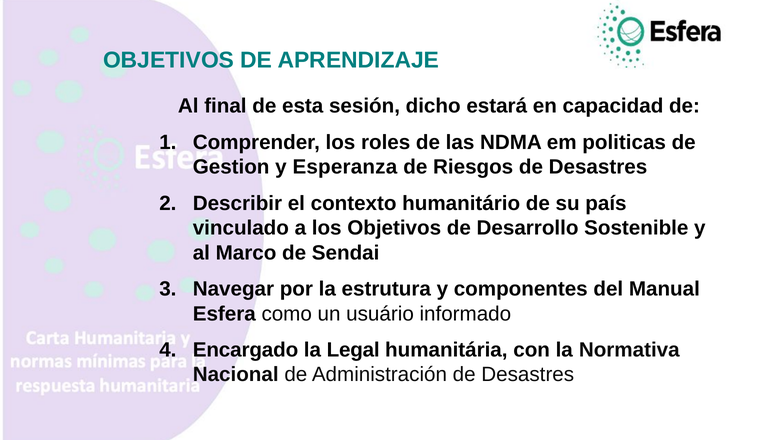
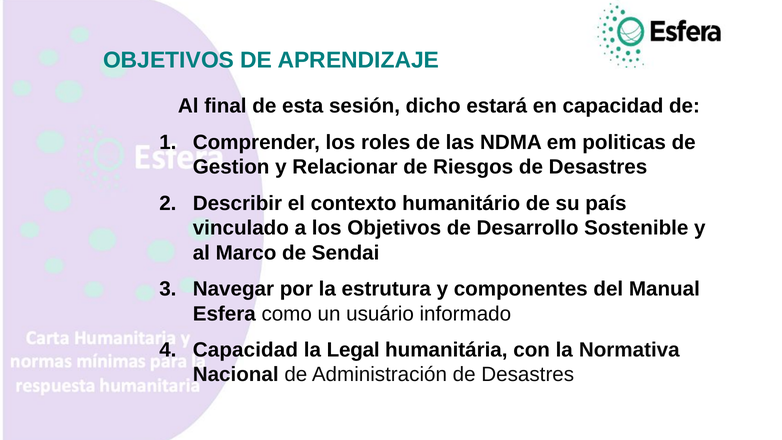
Esperanza: Esperanza -> Relacionar
Encargado at (246, 350): Encargado -> Capacidad
